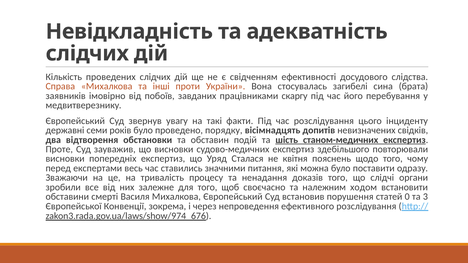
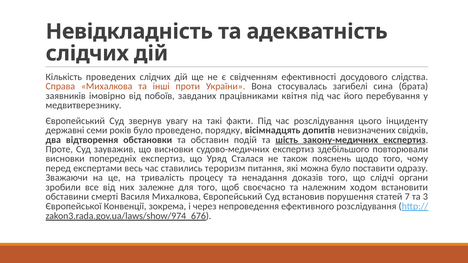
скаргу: скаргу -> квітня
станом-медичних: станом-медичних -> закону-медичних
квітня: квітня -> також
значними: значними -> тероризм
0: 0 -> 7
